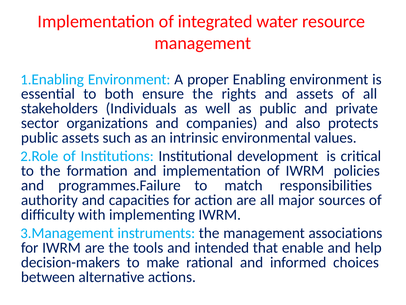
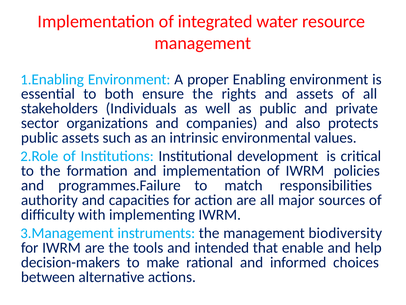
associations: associations -> biodiversity
